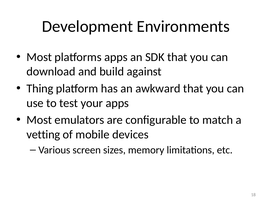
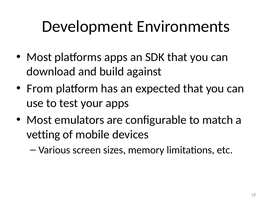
Thing: Thing -> From
awkward: awkward -> expected
